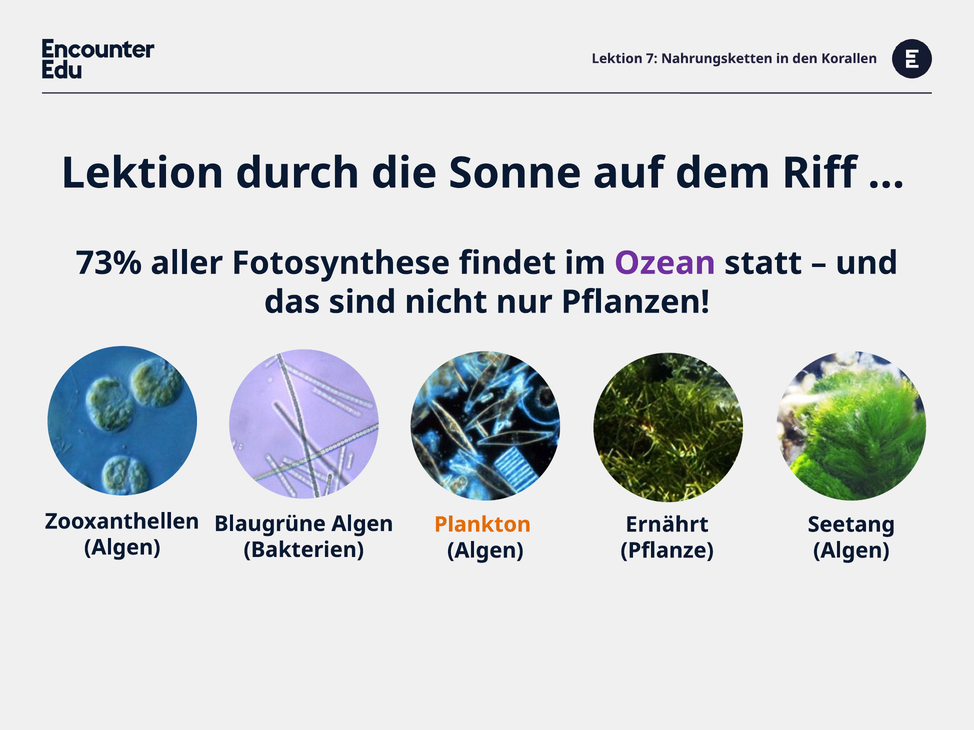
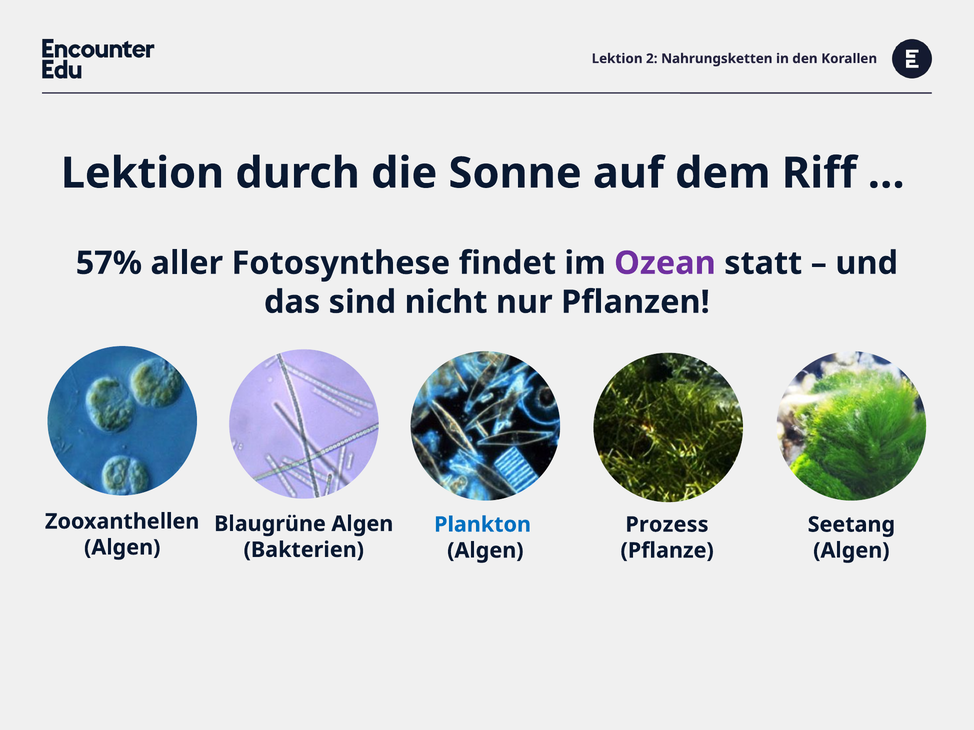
7: 7 -> 2
73%: 73% -> 57%
Plankton colour: orange -> blue
Ernährt: Ernährt -> Prozess
